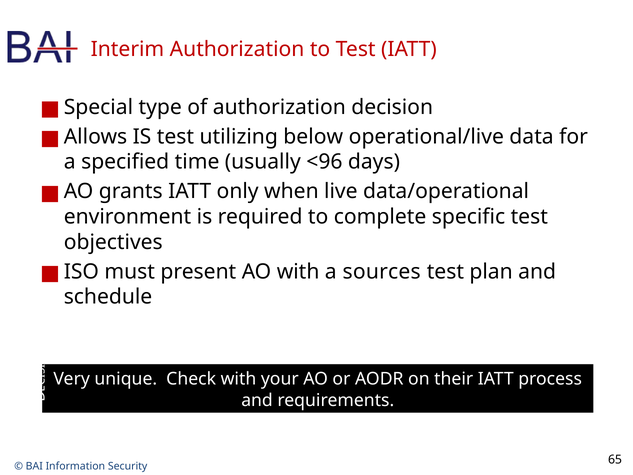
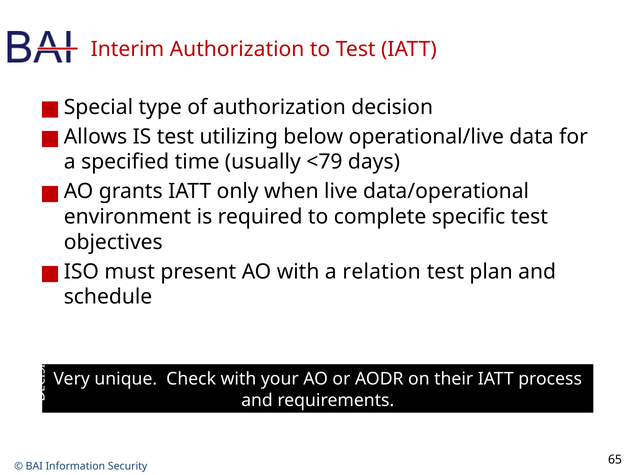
<96: <96 -> <79
sources: sources -> relation
